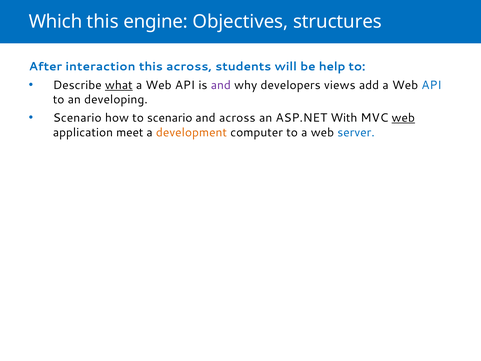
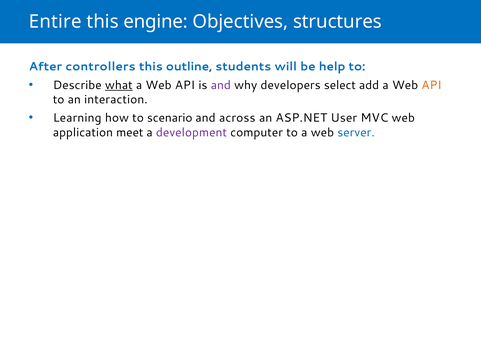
Which: Which -> Entire
interaction: interaction -> controllers
this across: across -> outline
views: views -> select
API at (432, 85) colour: blue -> orange
developing: developing -> interaction
Scenario at (77, 118): Scenario -> Learning
With: With -> User
web at (403, 118) underline: present -> none
development colour: orange -> purple
